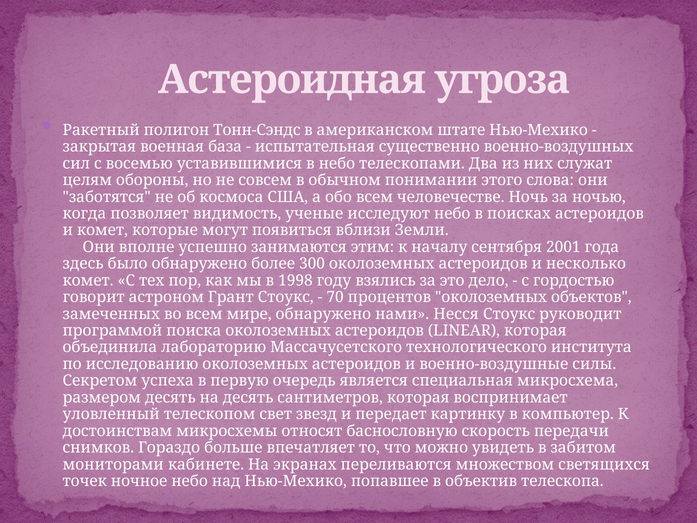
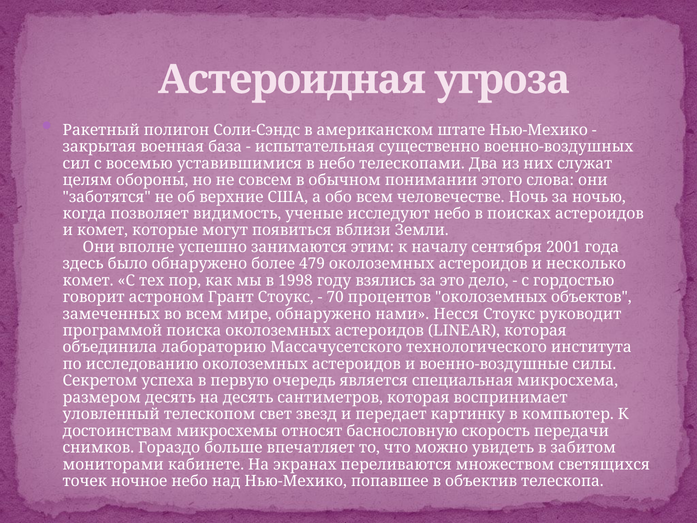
Тонн-Сэндс: Тонн-Сэндс -> Соли-Сэндс
космоса: космоса -> верхние
300: 300 -> 479
